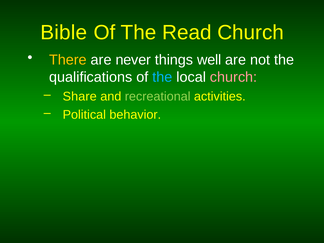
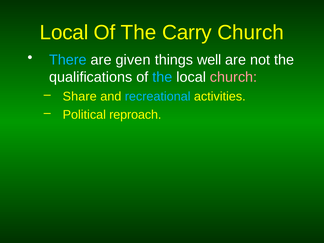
Bible at (64, 32): Bible -> Local
Read: Read -> Carry
There colour: yellow -> light blue
never: never -> given
recreational colour: light green -> light blue
behavior: behavior -> reproach
